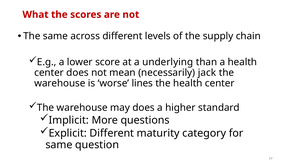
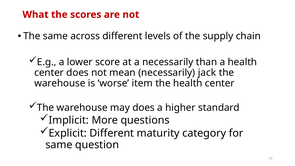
a underlying: underlying -> necessarily
lines: lines -> item
